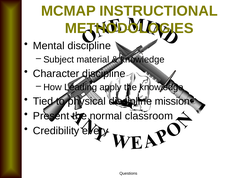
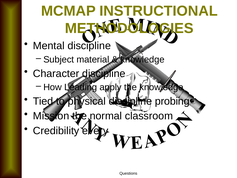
mission: mission -> probing
Present: Present -> Mission
